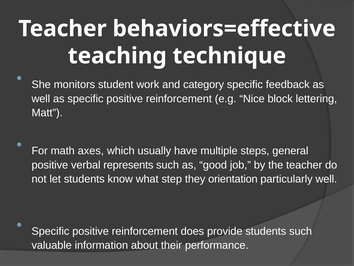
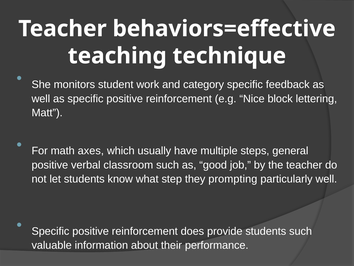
represents: represents -> classroom
orientation: orientation -> prompting
